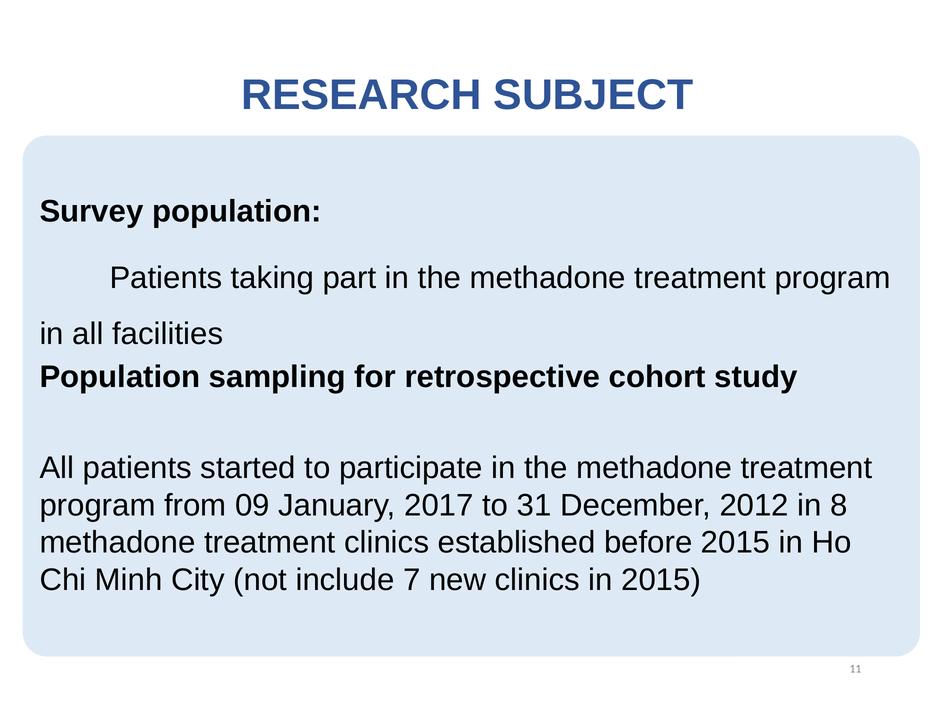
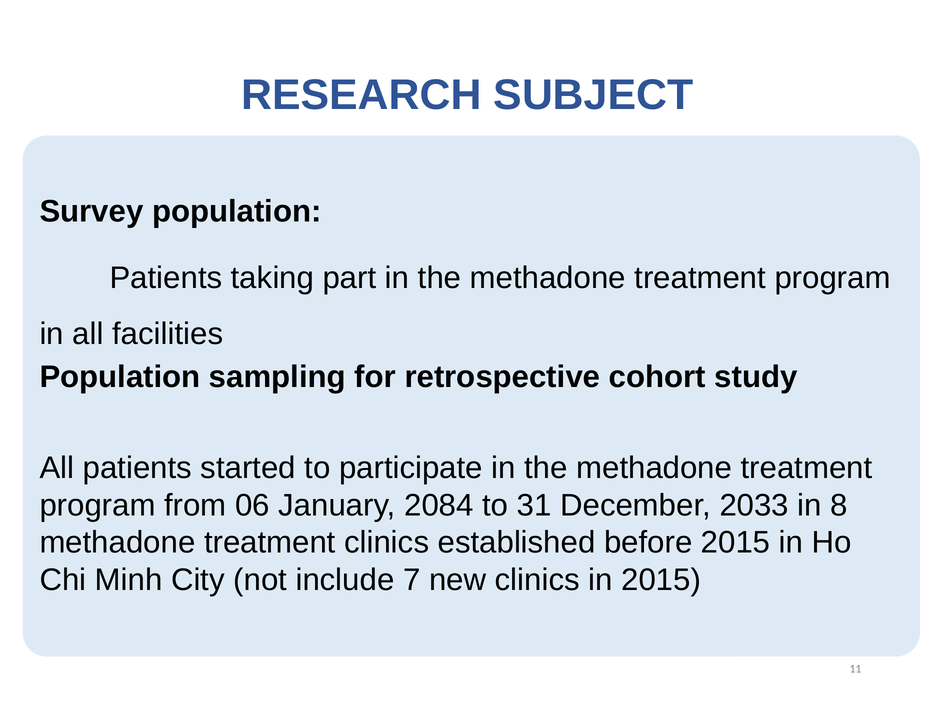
09: 09 -> 06
2017: 2017 -> 2084
2012: 2012 -> 2033
